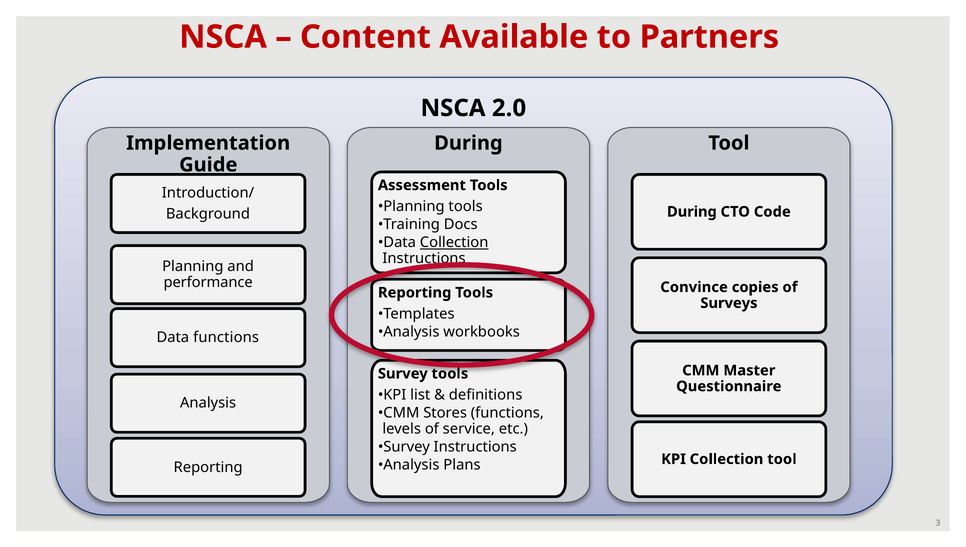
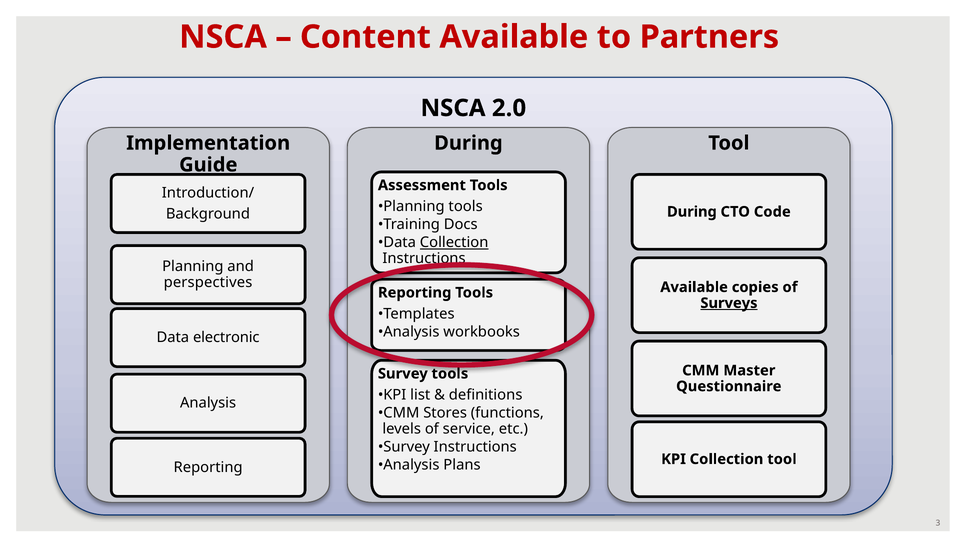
performance: performance -> perspectives
Convince at (694, 288): Convince -> Available
Surveys underline: none -> present
Data functions: functions -> electronic
